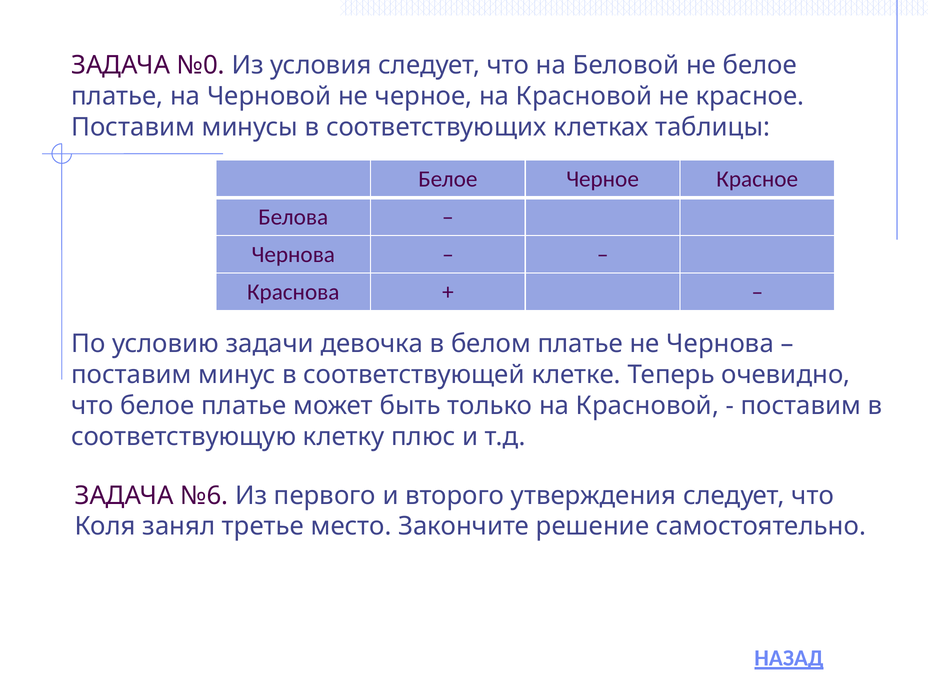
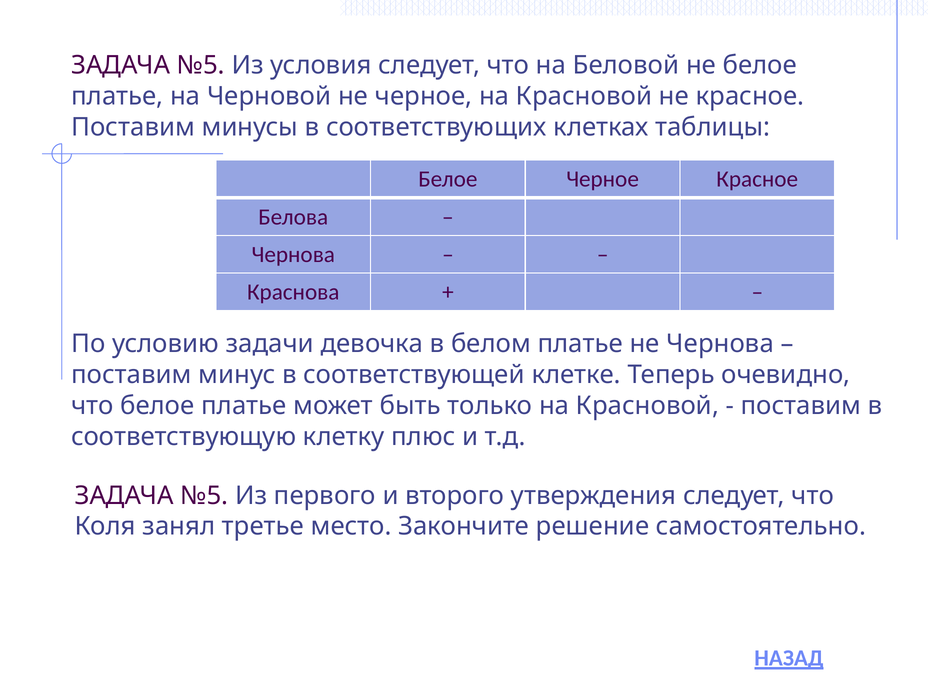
№0 at (201, 65): №0 -> №5
№6 at (204, 496): №6 -> №5
